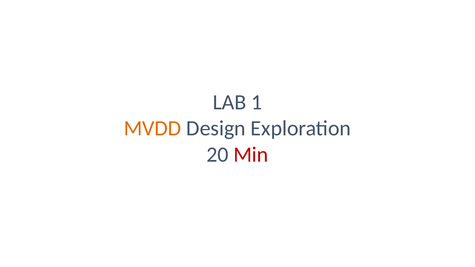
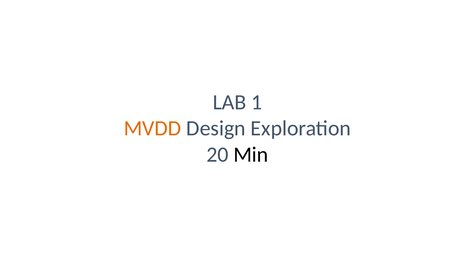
Min colour: red -> black
